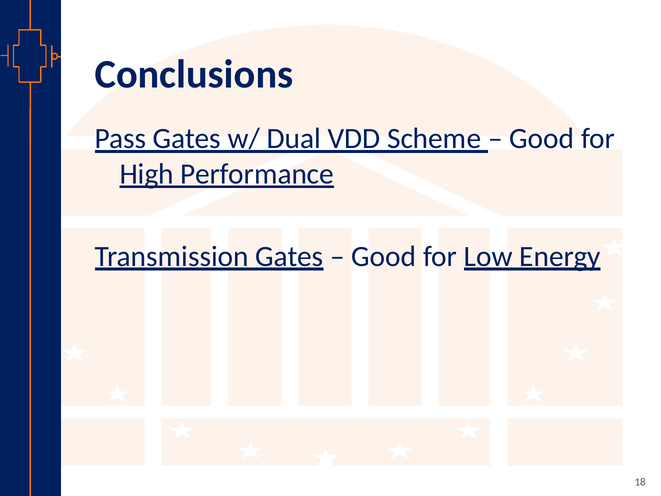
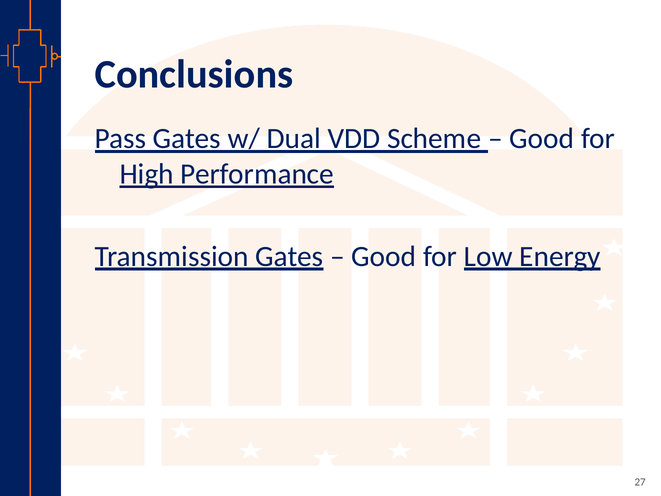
18: 18 -> 27
